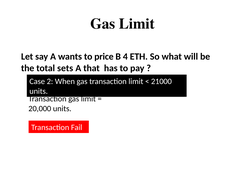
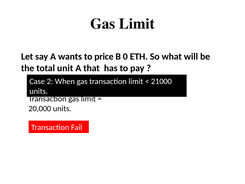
4: 4 -> 0
sets: sets -> unit
